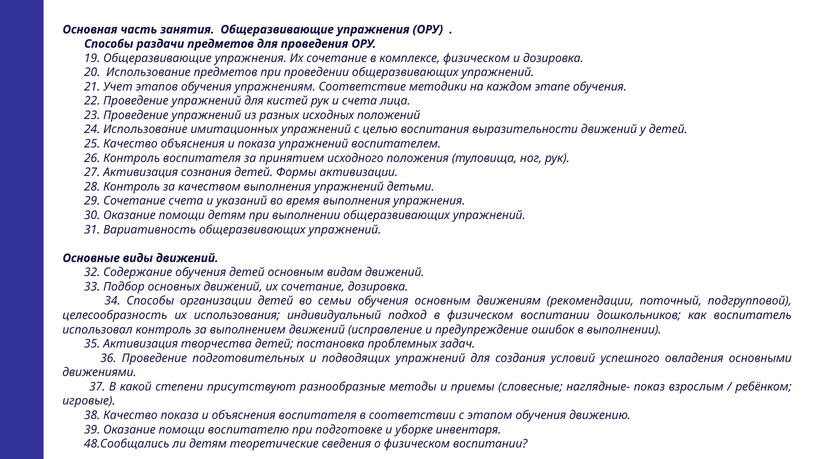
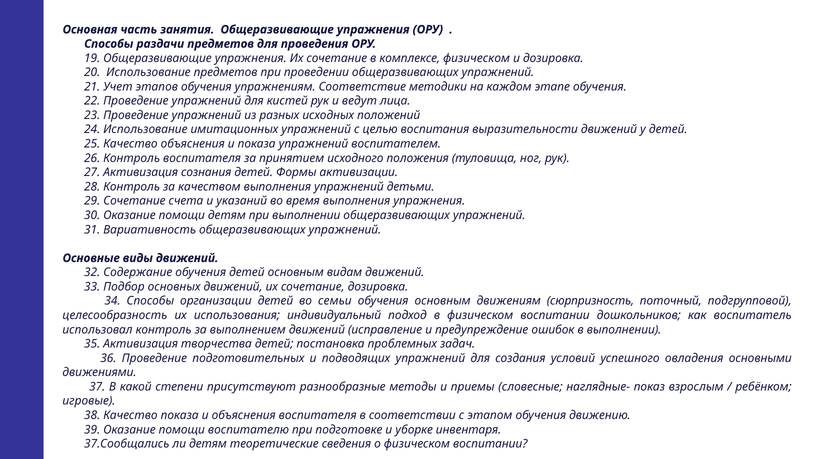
и счета: счета -> ведут
рекомендации: рекомендации -> сюрпризность
48.Сообщались: 48.Сообщались -> 37.Сообщались
